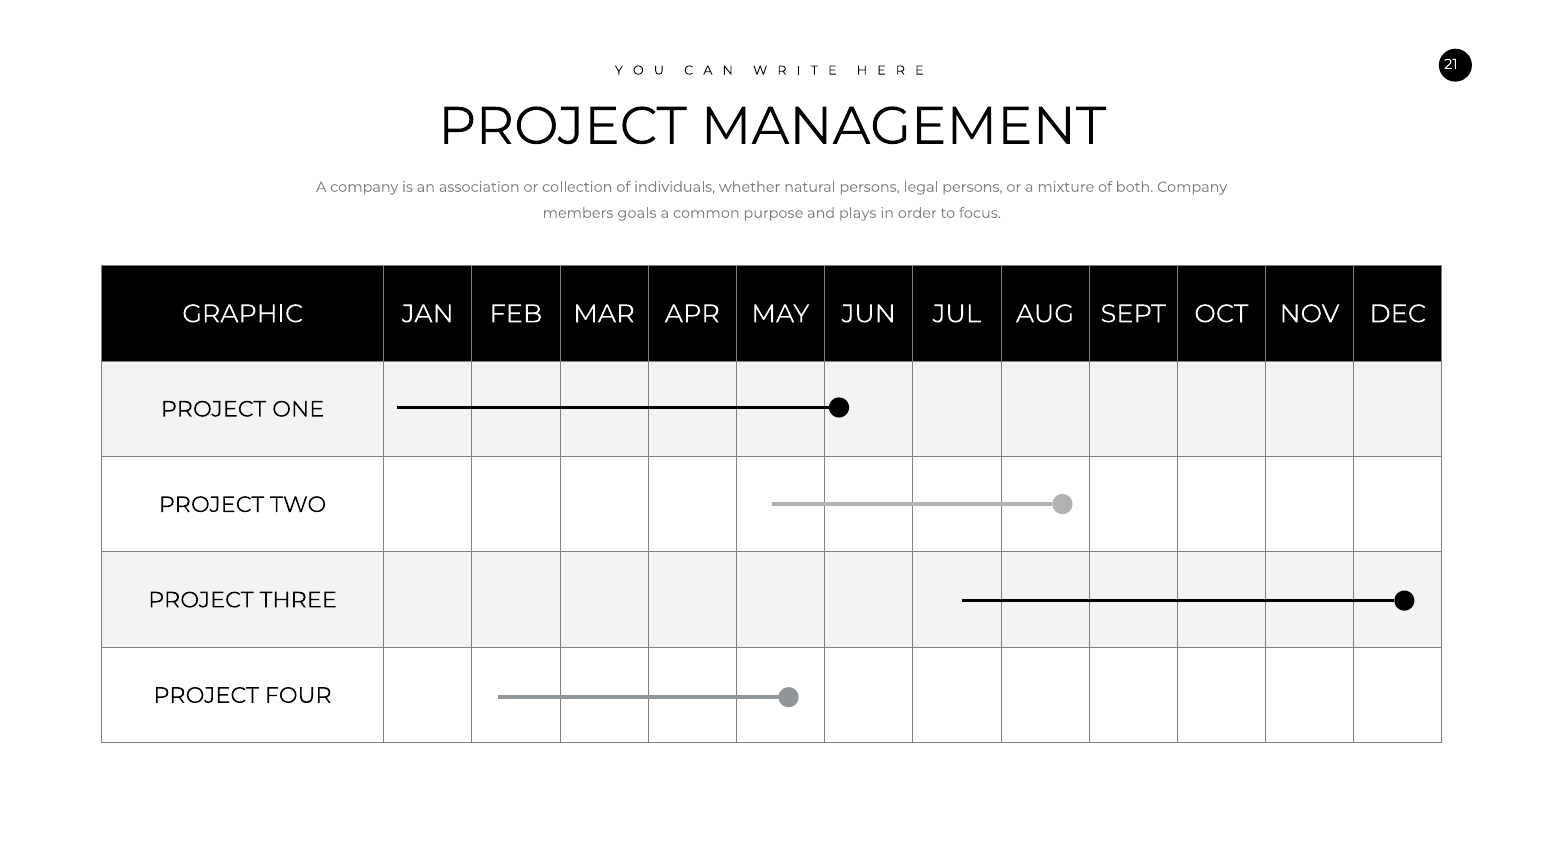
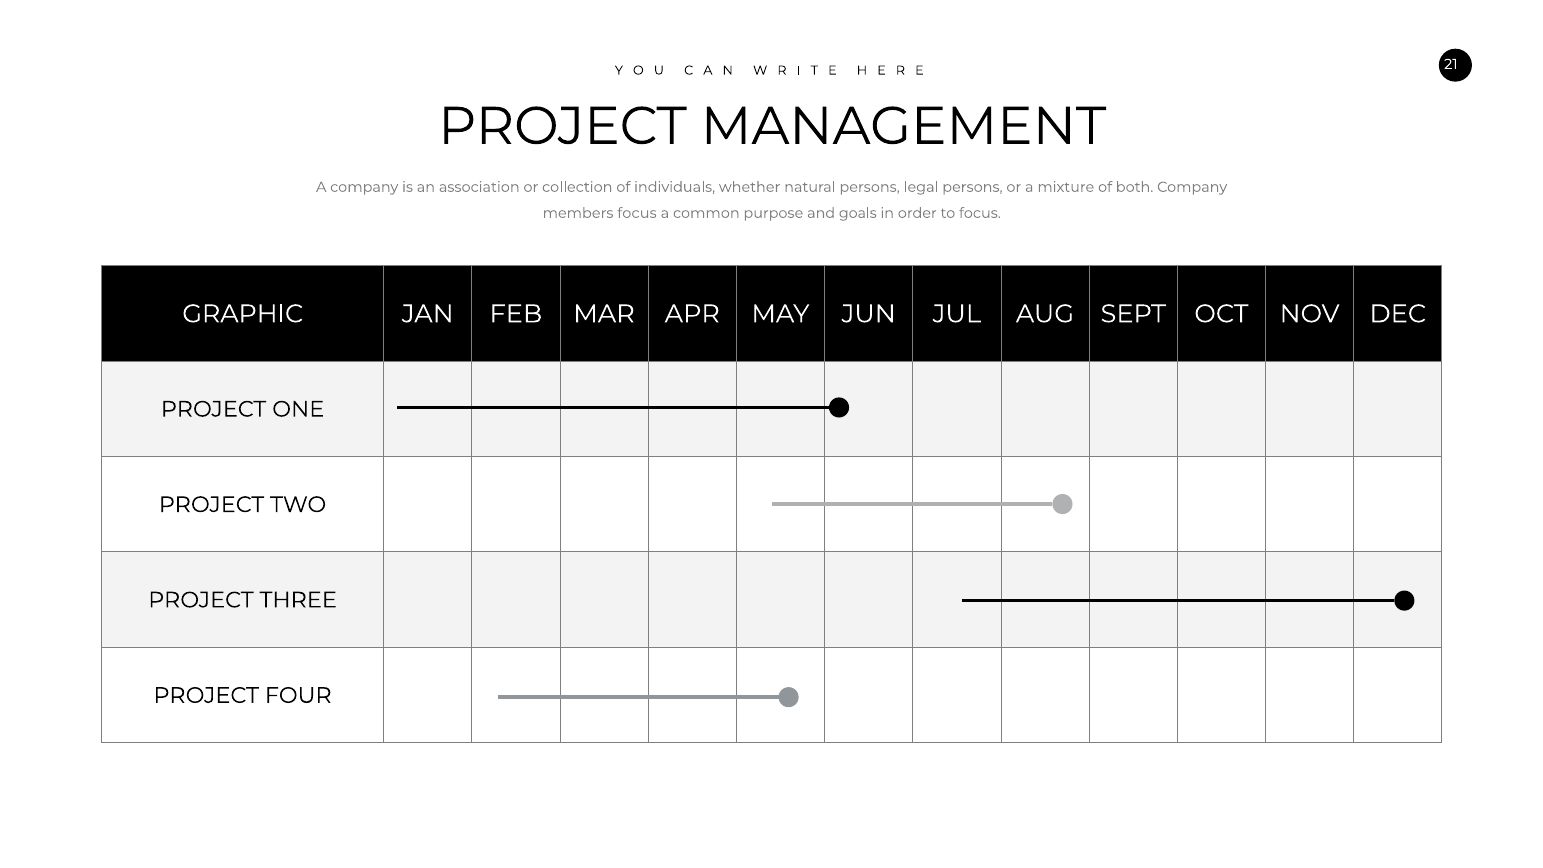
members goals: goals -> focus
plays: plays -> goals
